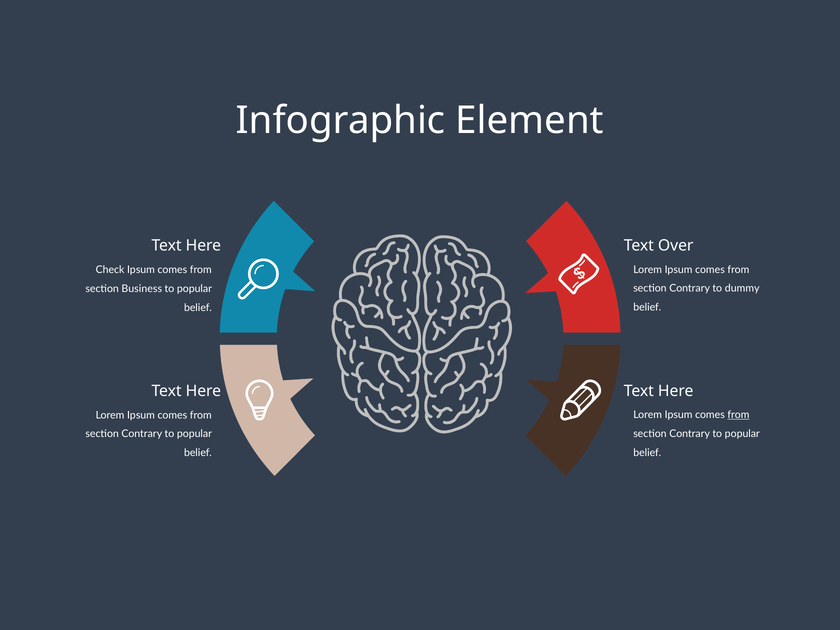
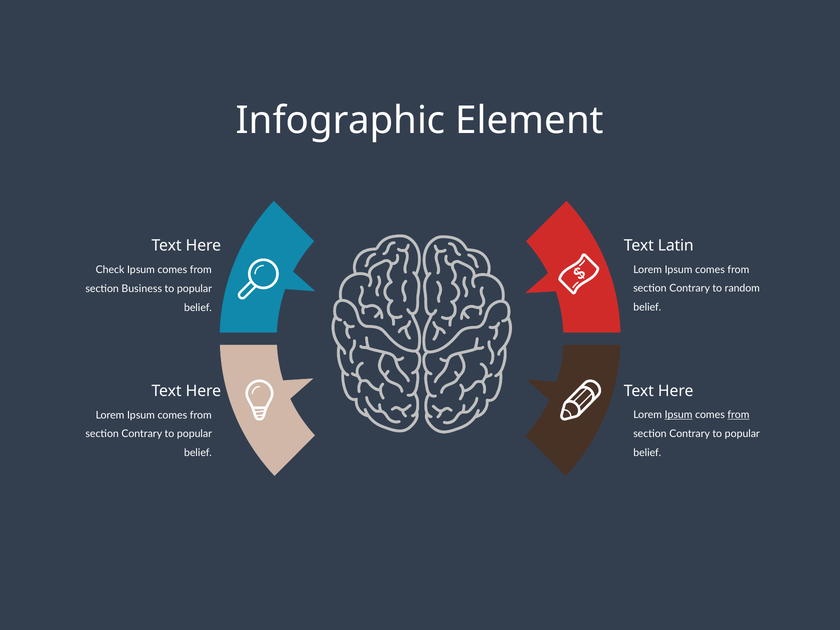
Over: Over -> Latin
dummy: dummy -> random
Ipsum at (679, 415) underline: none -> present
